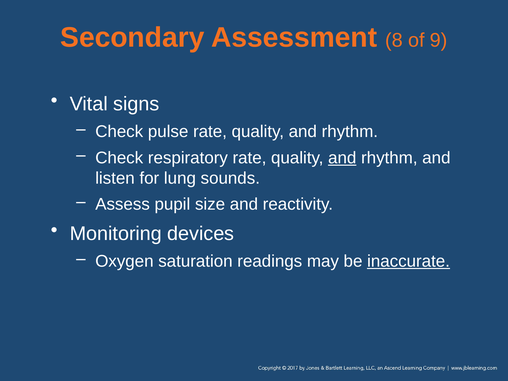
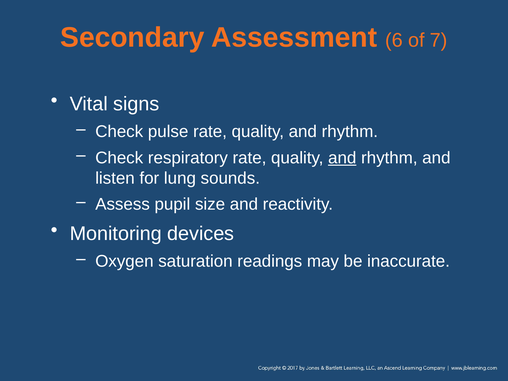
8: 8 -> 6
9: 9 -> 7
inaccurate underline: present -> none
